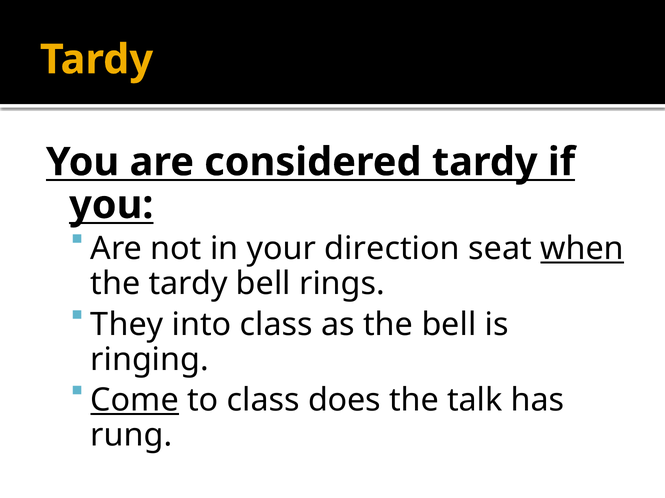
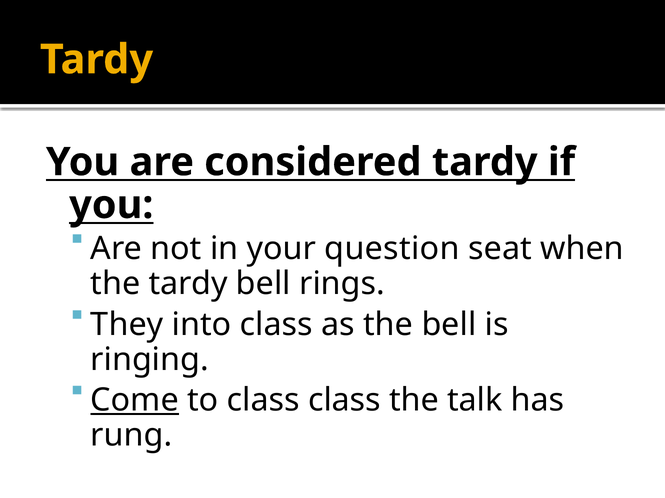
direction: direction -> question
when underline: present -> none
class does: does -> class
